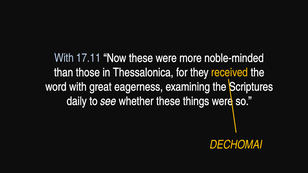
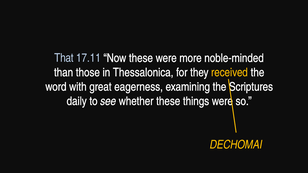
With at (64, 58): With -> That
